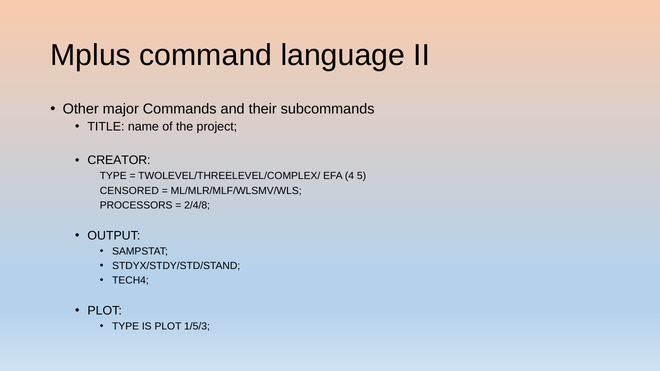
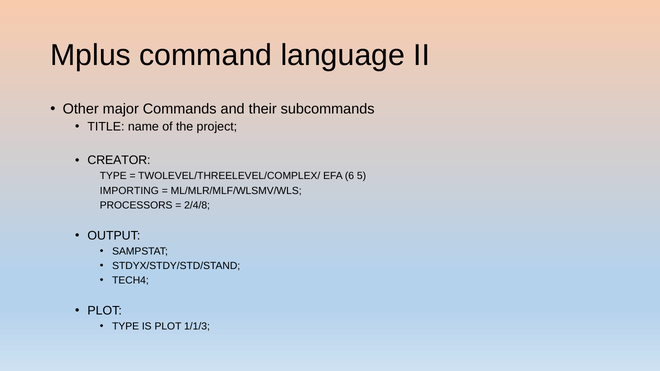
4: 4 -> 6
CENSORED: CENSORED -> IMPORTING
1/5/3: 1/5/3 -> 1/1/3
